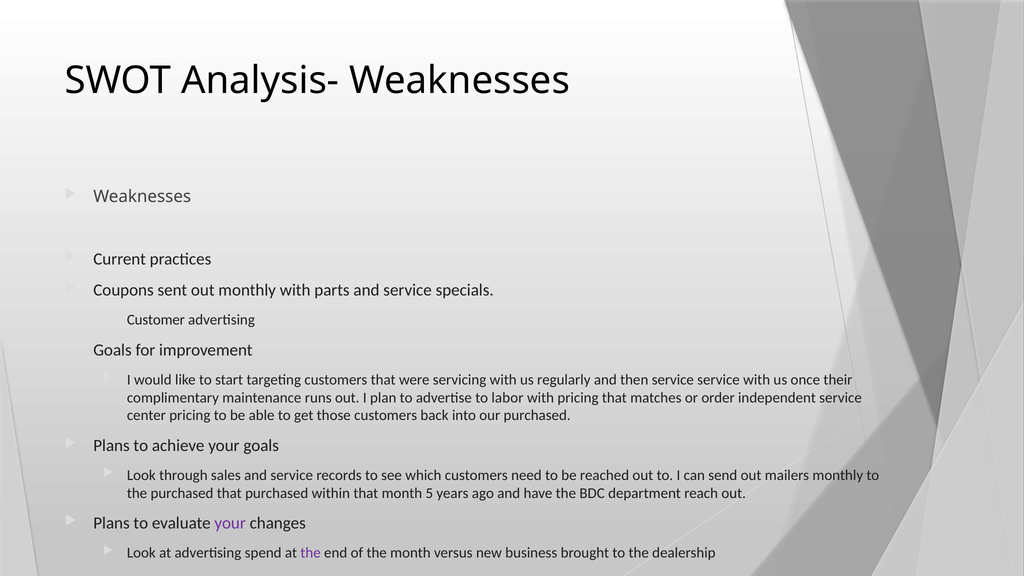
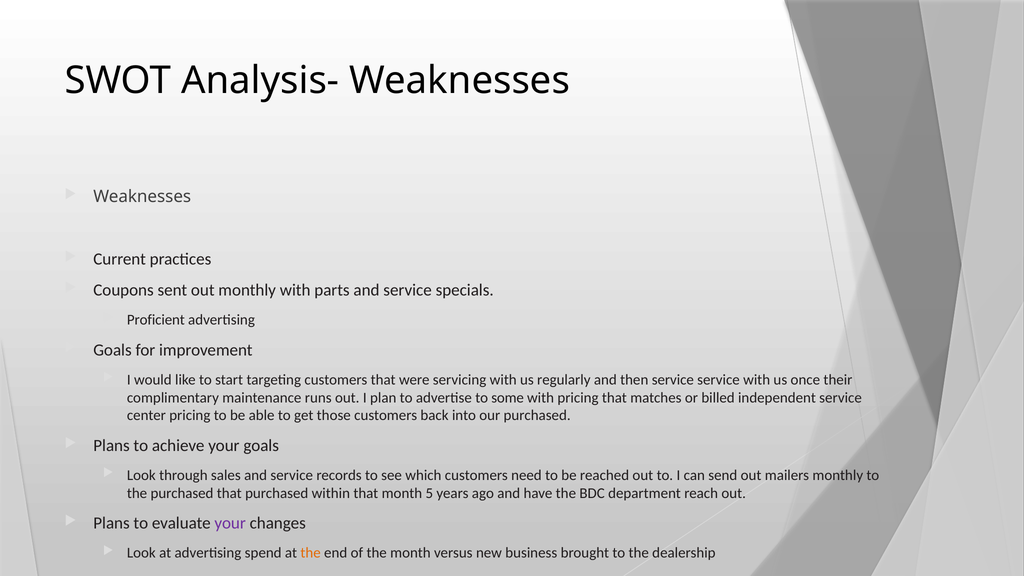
Customer: Customer -> Proficient
labor: labor -> some
order: order -> billed
the at (311, 553) colour: purple -> orange
